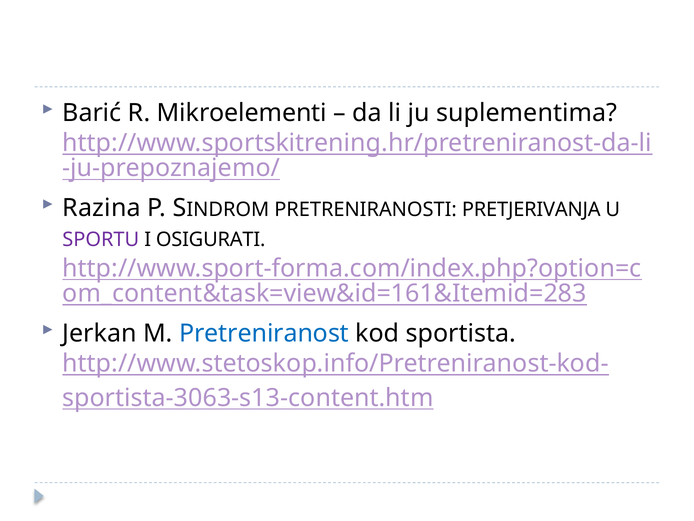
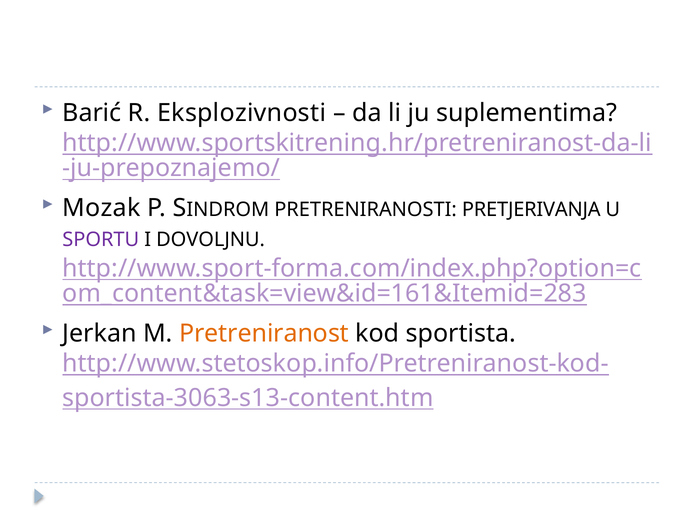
Mikroelementi: Mikroelementi -> Eksplozivnosti
Razina: Razina -> Mozak
OSIGURATI: OSIGURATI -> DOVOLJNU
Pretreniranost colour: blue -> orange
